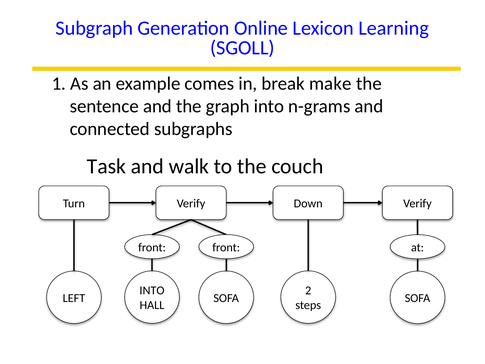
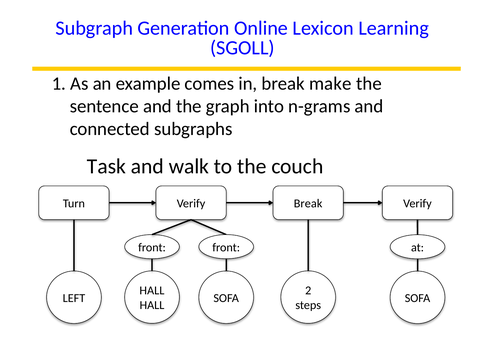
Verify Down: Down -> Break
INTO at (152, 290): INTO -> HALL
